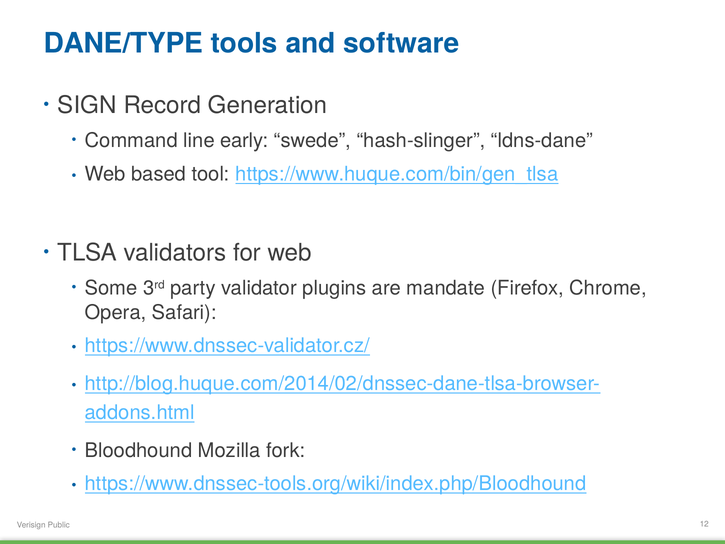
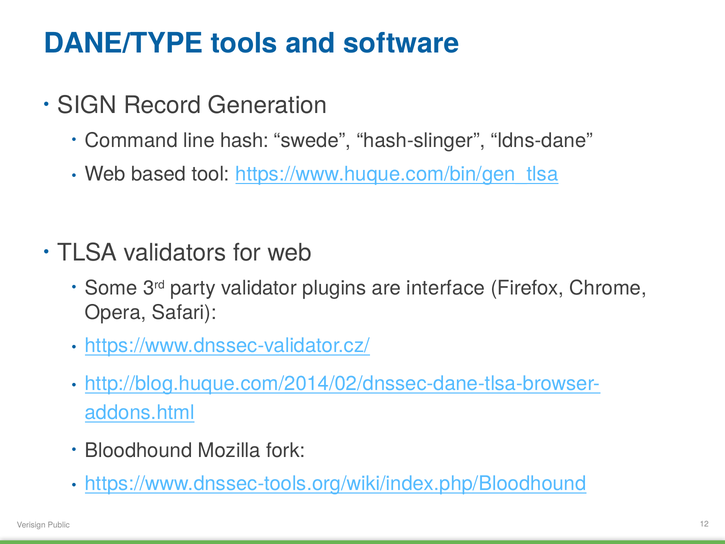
early: early -> hash
mandate: mandate -> interface
